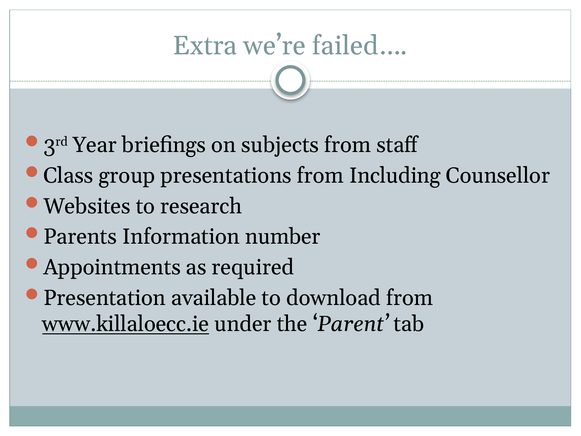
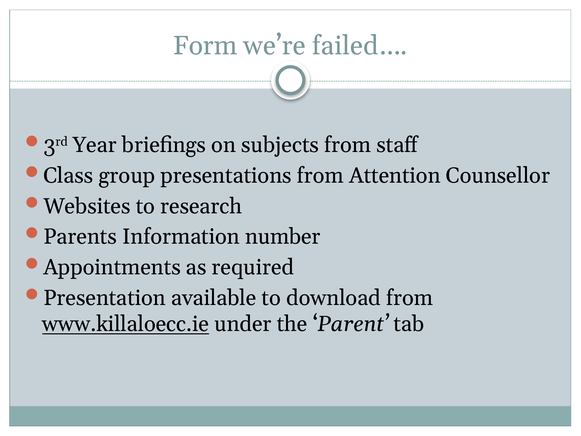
Extra: Extra -> Form
Including: Including -> Attention
